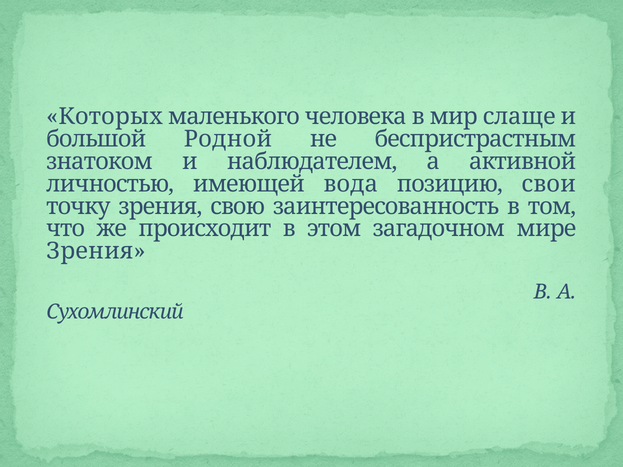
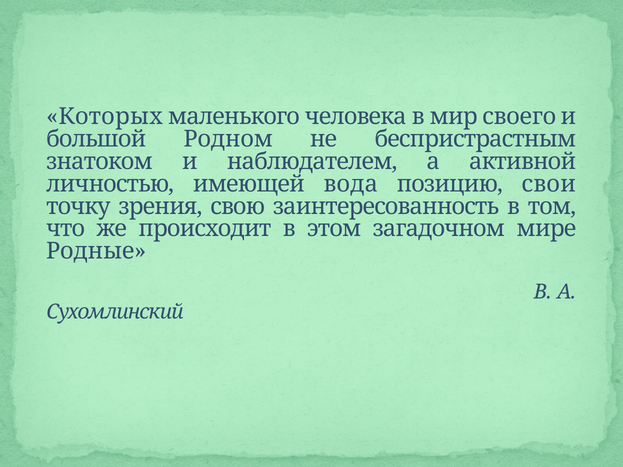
слаще: слаще -> своего
Родной: Родной -> Родном
Зрения at (96, 251): Зрения -> Родные
